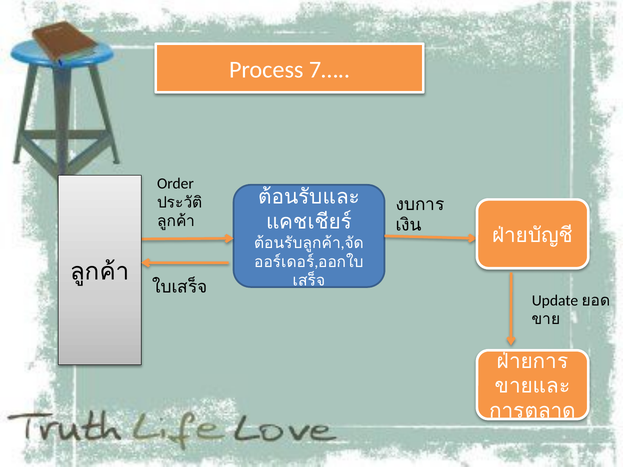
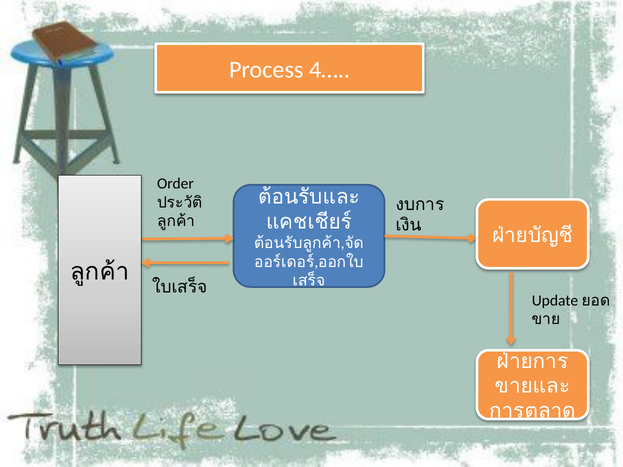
7…: 7… -> 4…
